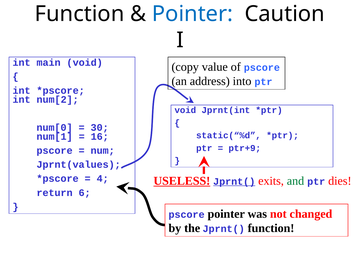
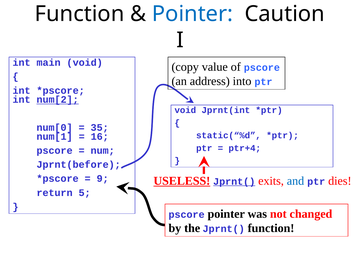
num[2 underline: none -> present
30: 30 -> 35
ptr+9: ptr+9 -> ptr+4
Jprnt(values: Jprnt(values -> Jprnt(before
4: 4 -> 9
and colour: green -> blue
6: 6 -> 5
